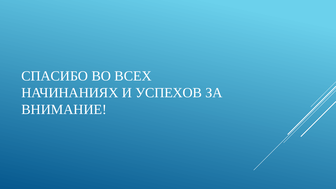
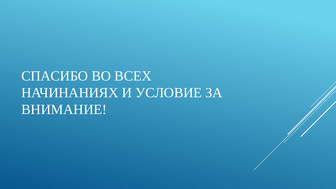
УСПЕХОВ: УСПЕХОВ -> УСЛОВИЕ
